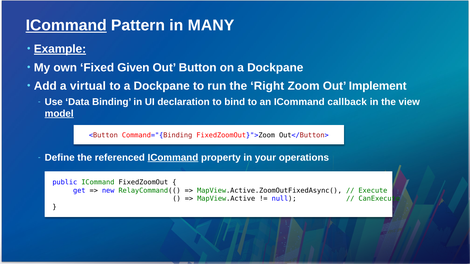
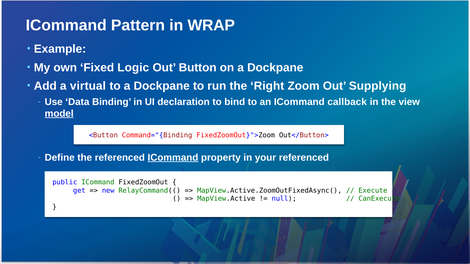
ICommand at (66, 25) underline: present -> none
MANY: MANY -> WRAP
Example underline: present -> none
Given: Given -> Logic
Implement: Implement -> Supplying
your operations: operations -> referenced
